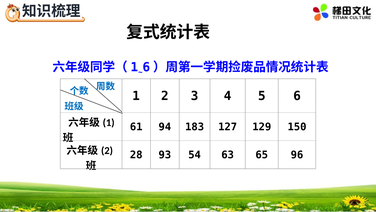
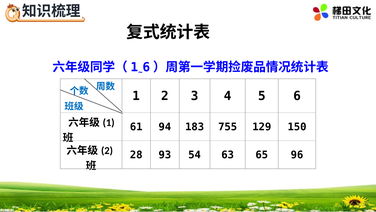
127: 127 -> 755
